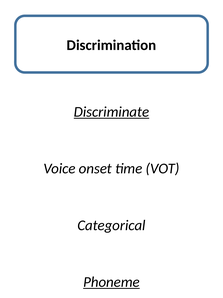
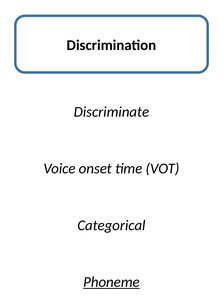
Discriminate underline: present -> none
